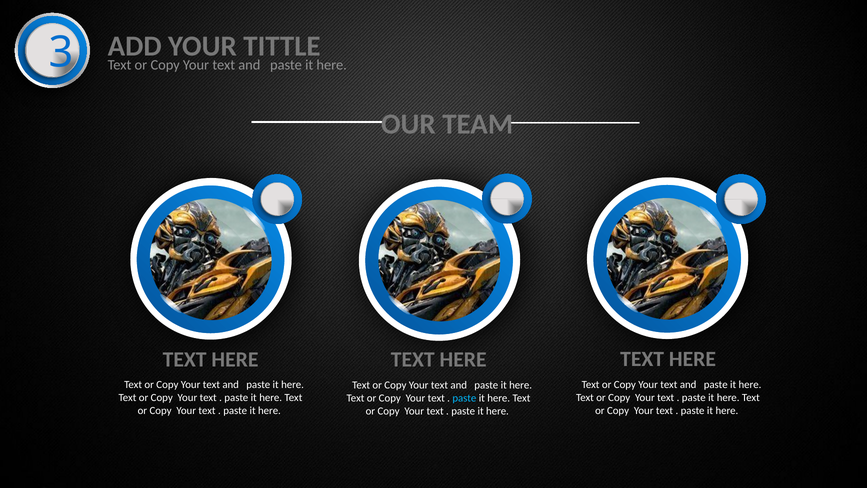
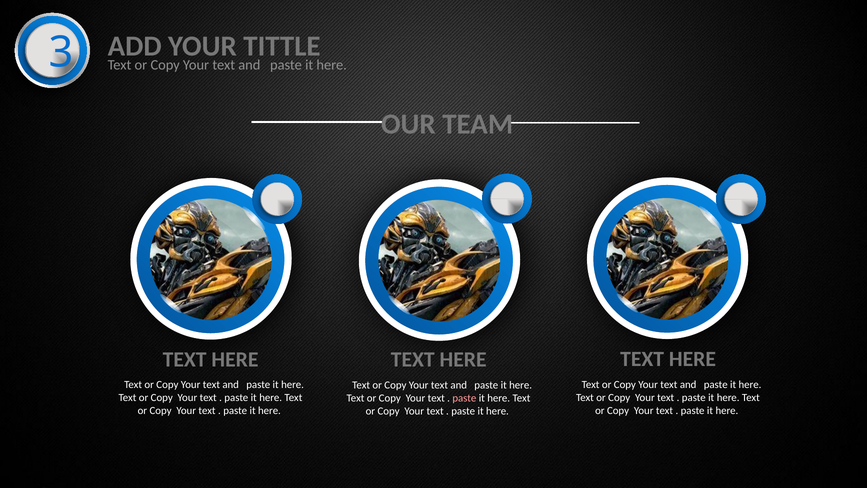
paste at (464, 398) colour: light blue -> pink
